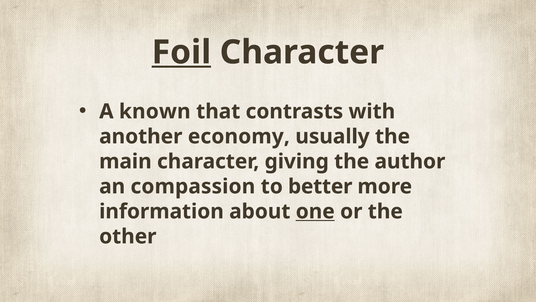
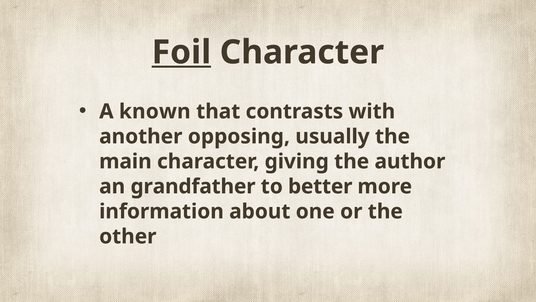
economy: economy -> opposing
compassion: compassion -> grandfather
one underline: present -> none
